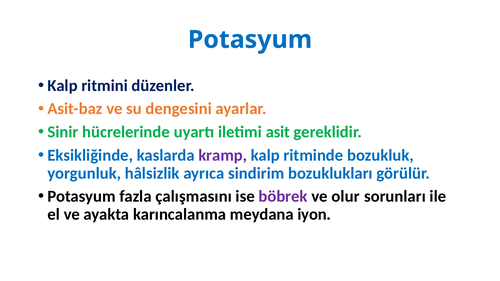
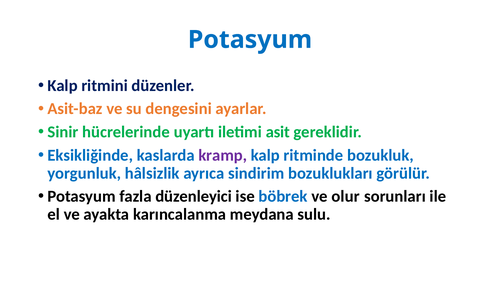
çalışmasını: çalışmasını -> düzenleyici
böbrek colour: purple -> blue
iyon: iyon -> sulu
